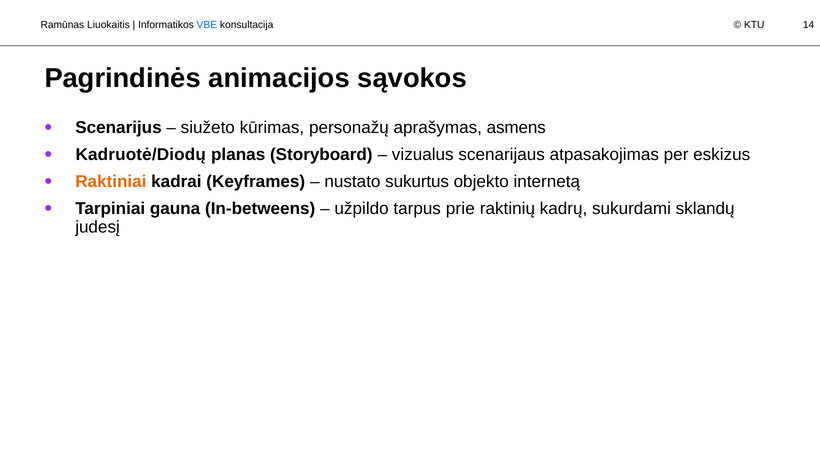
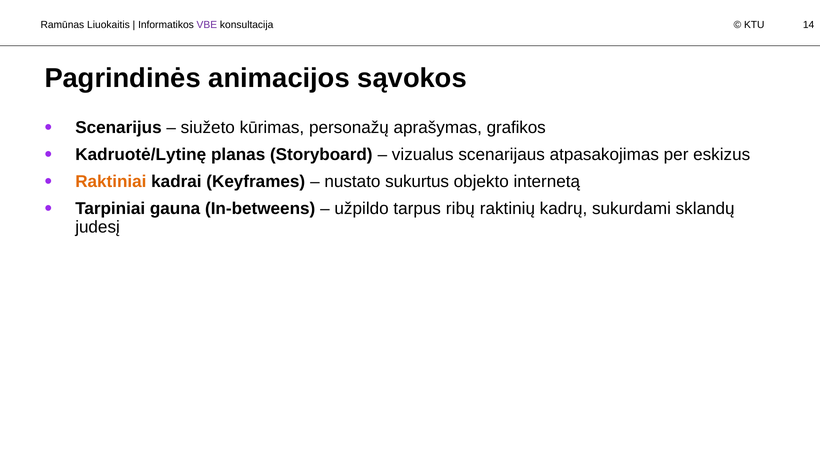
VBE colour: blue -> purple
asmens: asmens -> grafikos
Kadruotė/Diodų: Kadruotė/Diodų -> Kadruotė/Lytinę
prie: prie -> ribų
